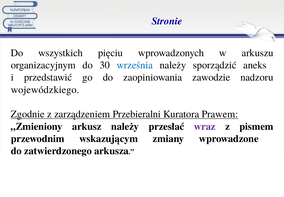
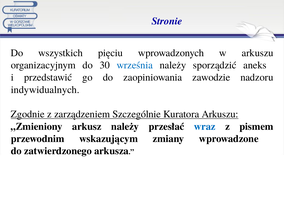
wojewódzkiego: wojewódzkiego -> indywidualnych
Przebieralni: Przebieralni -> Szczególnie
Kuratora Prawem: Prawem -> Arkuszu
wraz colour: purple -> blue
